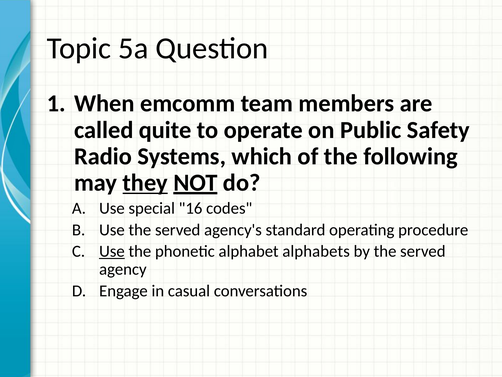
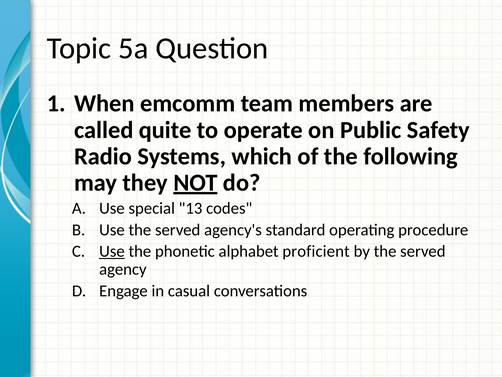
they underline: present -> none
16: 16 -> 13
alphabets: alphabets -> proficient
